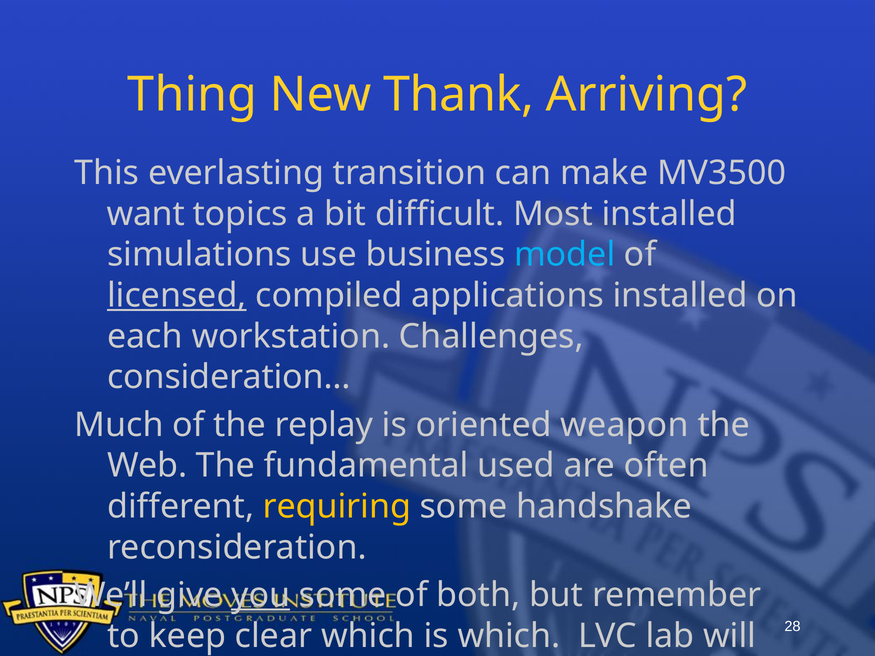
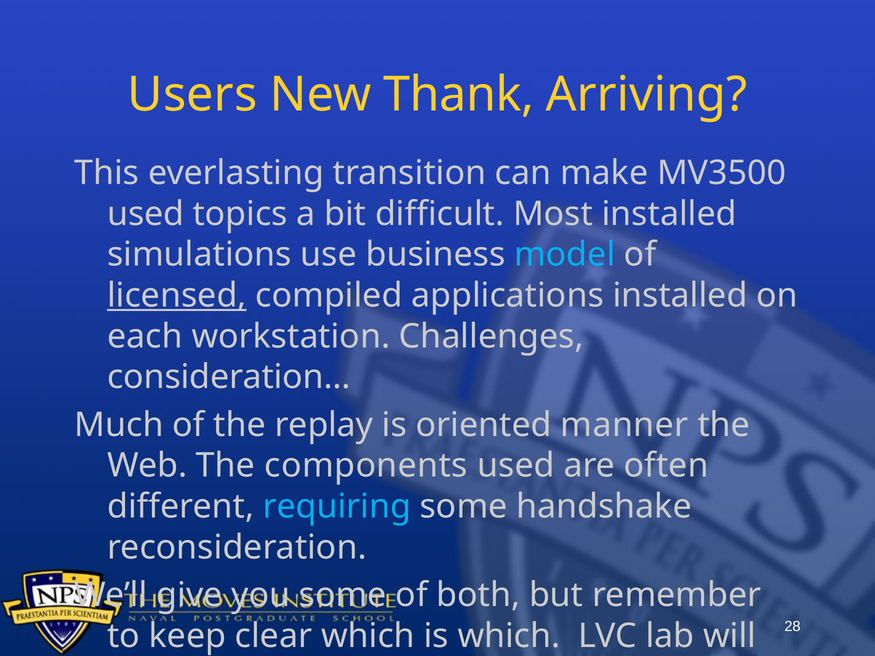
Thing: Thing -> Users
want at (146, 214): want -> used
weapon: weapon -> manner
fundamental: fundamental -> components
requiring colour: yellow -> light blue
you underline: present -> none
